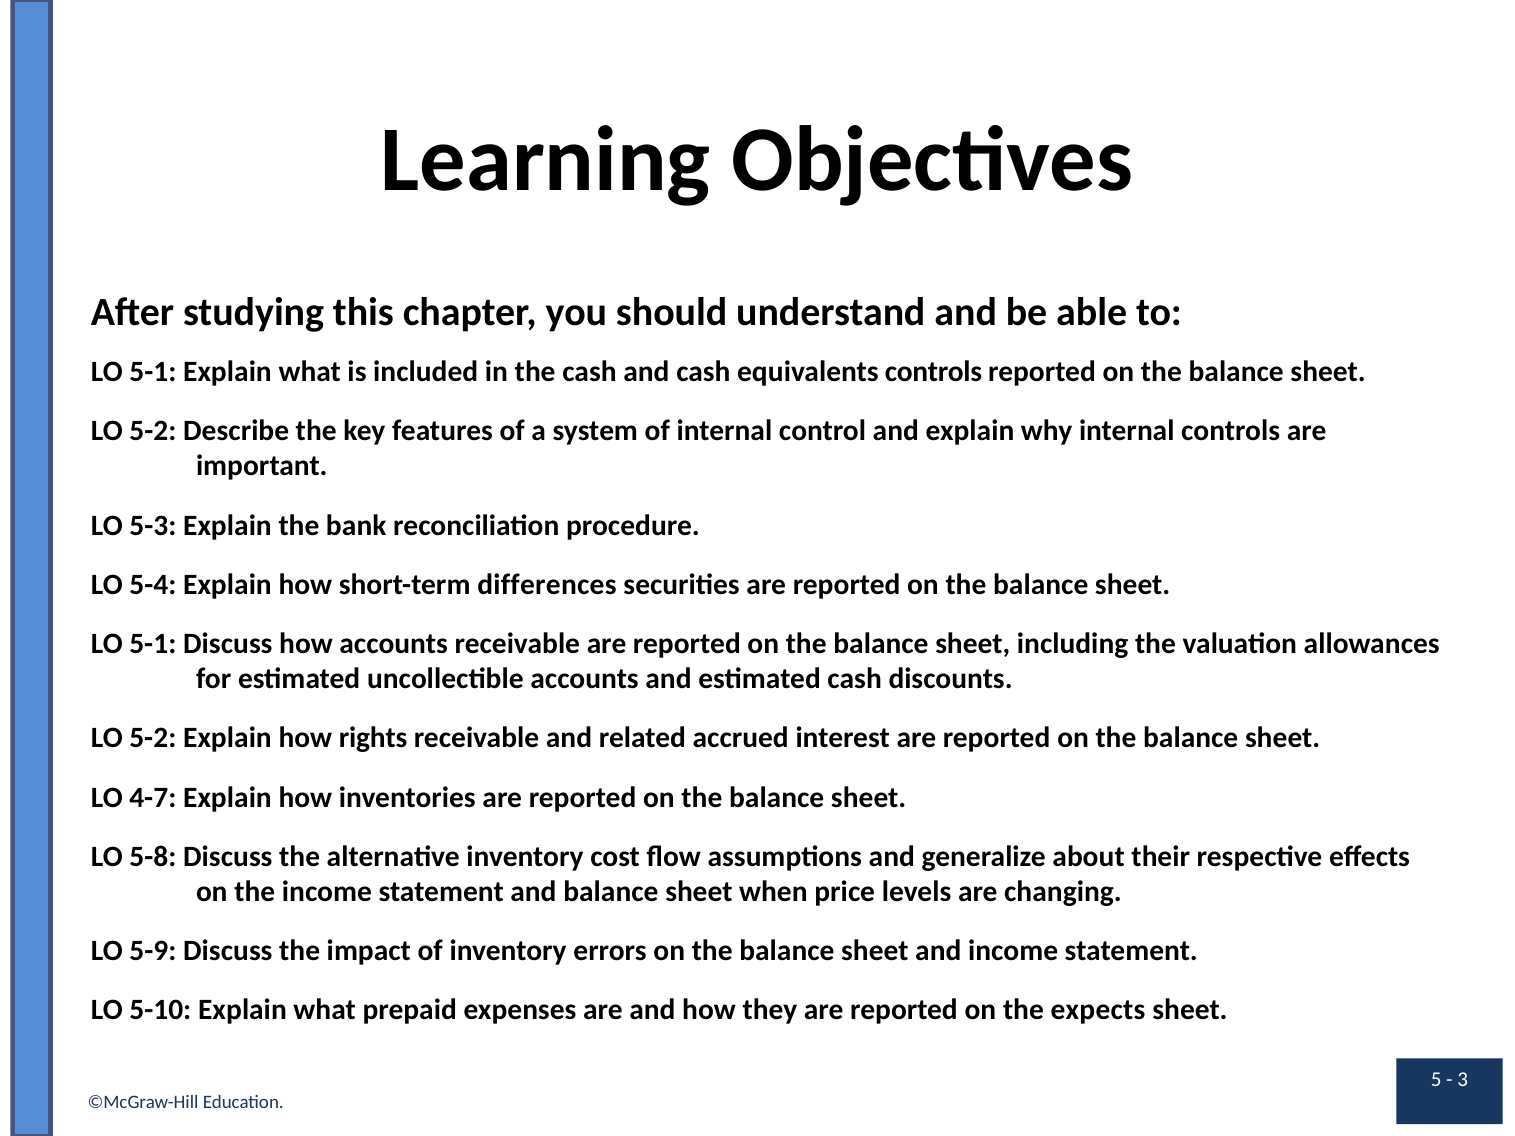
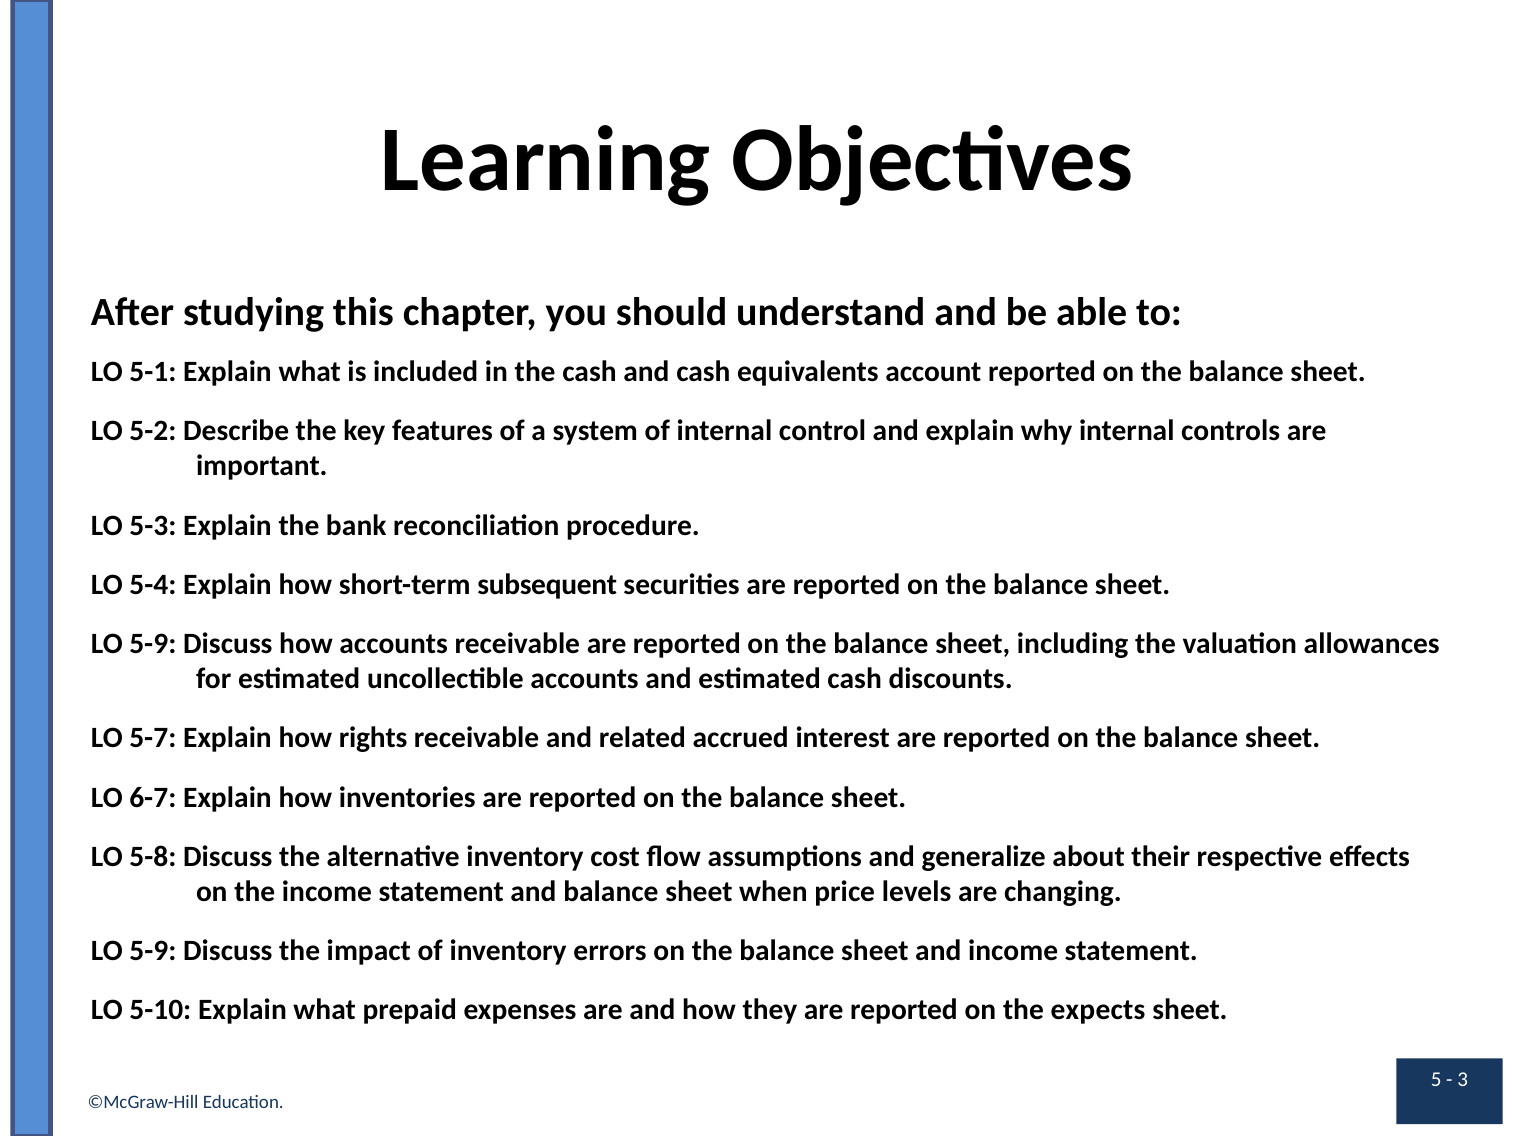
equivalents controls: controls -> account
differences: differences -> subsequent
5-1 at (153, 644): 5-1 -> 5-9
5-2 at (153, 738): 5-2 -> 5-7
4-7: 4-7 -> 6-7
